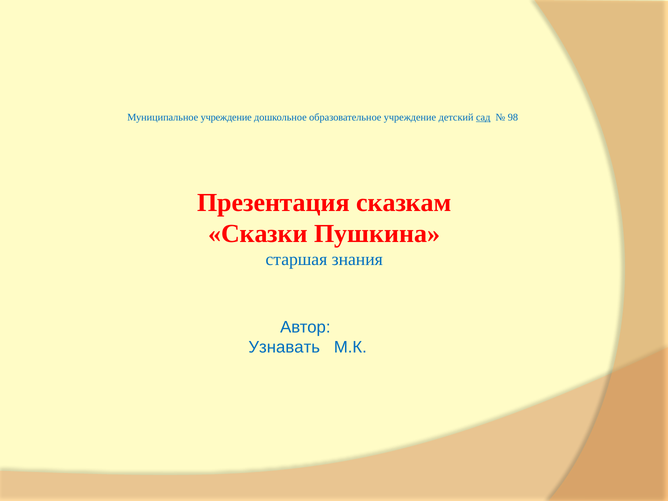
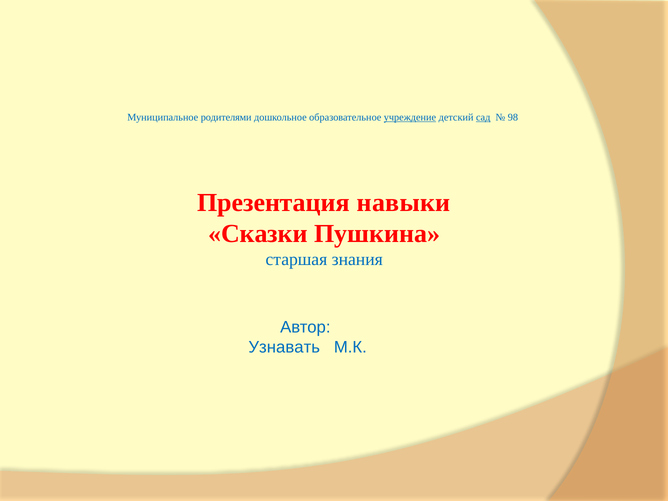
Муниципальное учреждение: учреждение -> родителями
учреждение at (410, 117) underline: none -> present
сказкам: сказкам -> навыки
